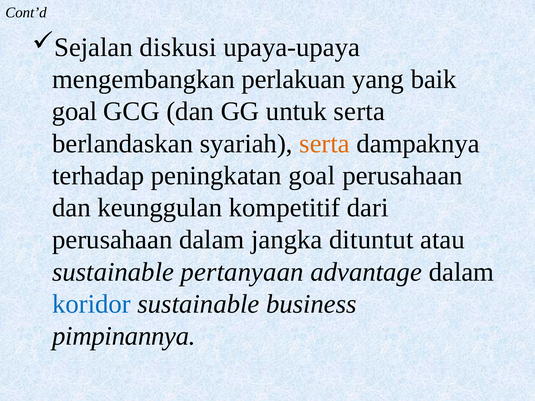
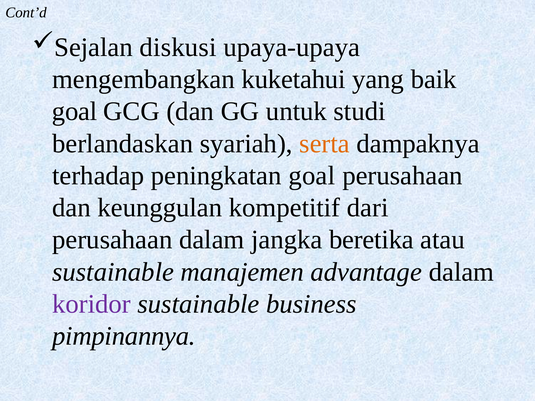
perlakuan: perlakuan -> kuketahui
untuk serta: serta -> studi
dituntut: dituntut -> beretika
pertanyaan: pertanyaan -> manajemen
koridor colour: blue -> purple
